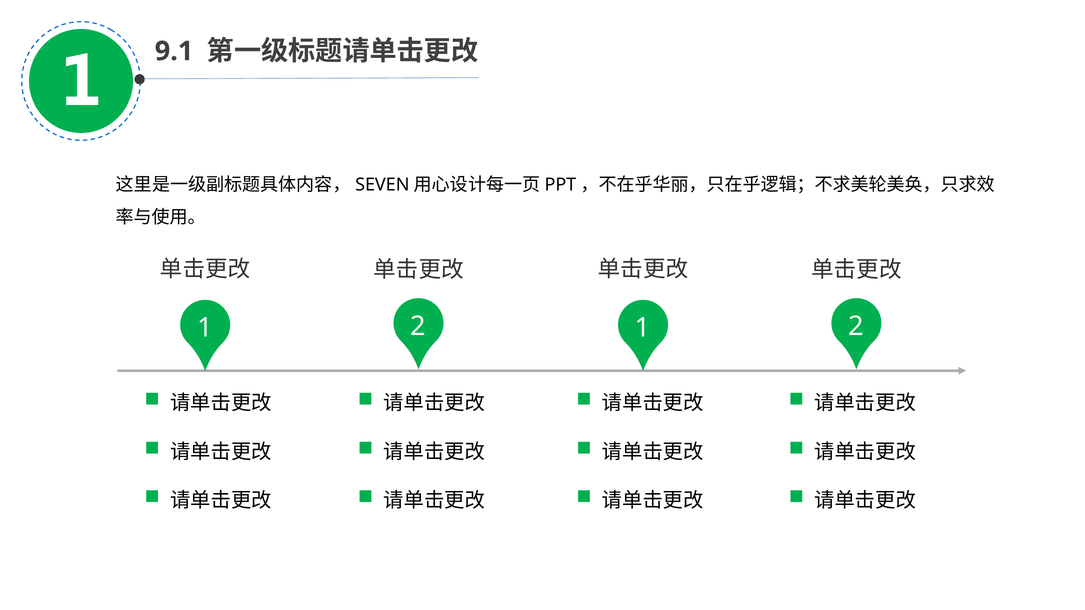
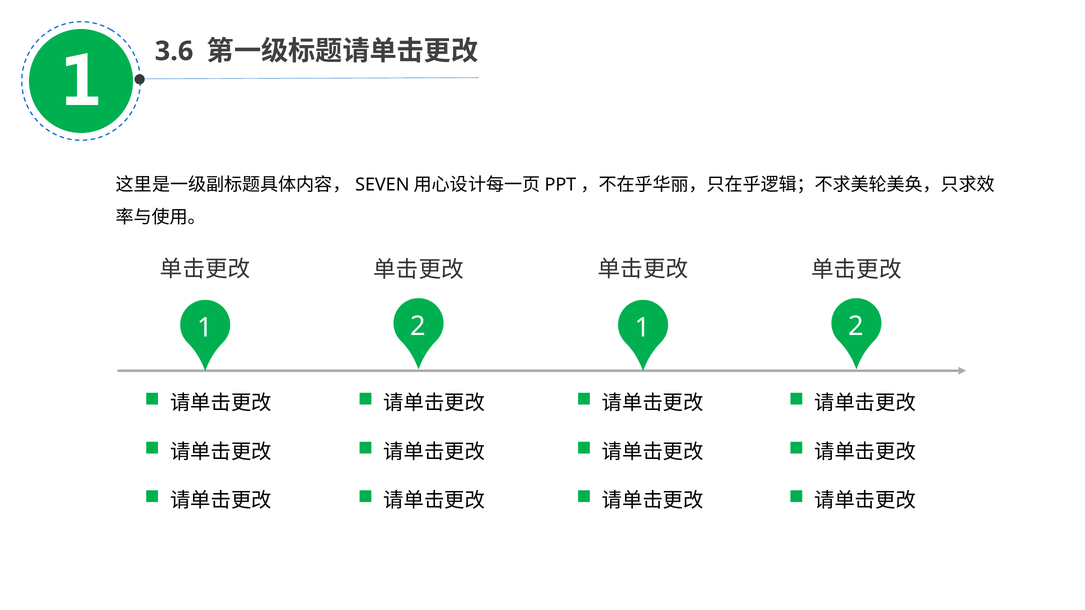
9.1: 9.1 -> 3.6
